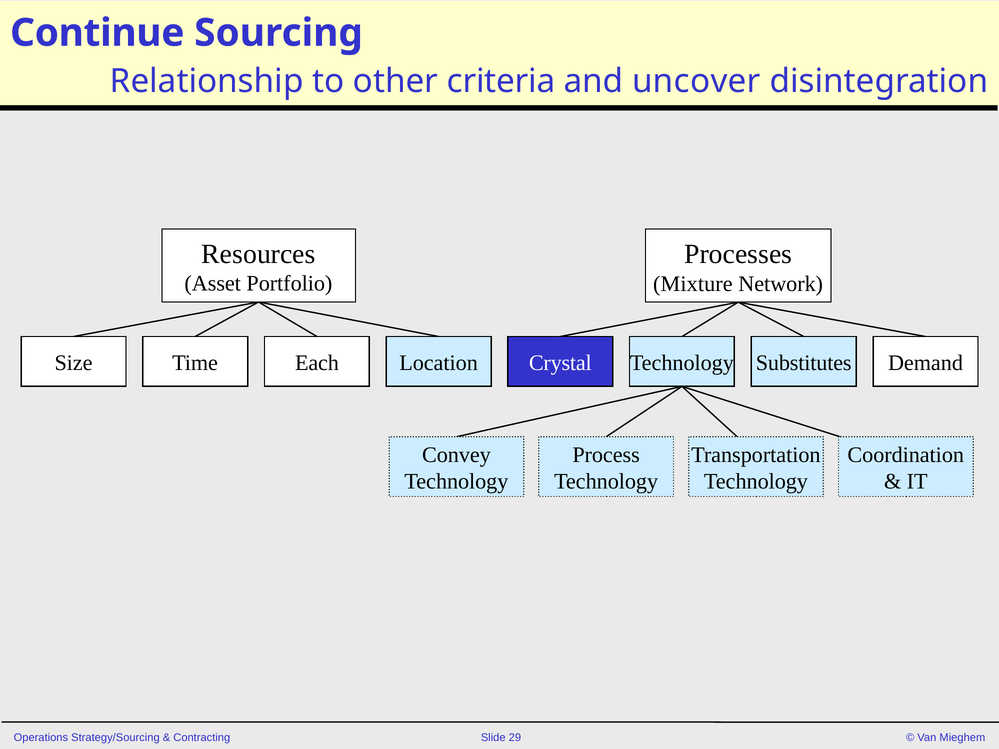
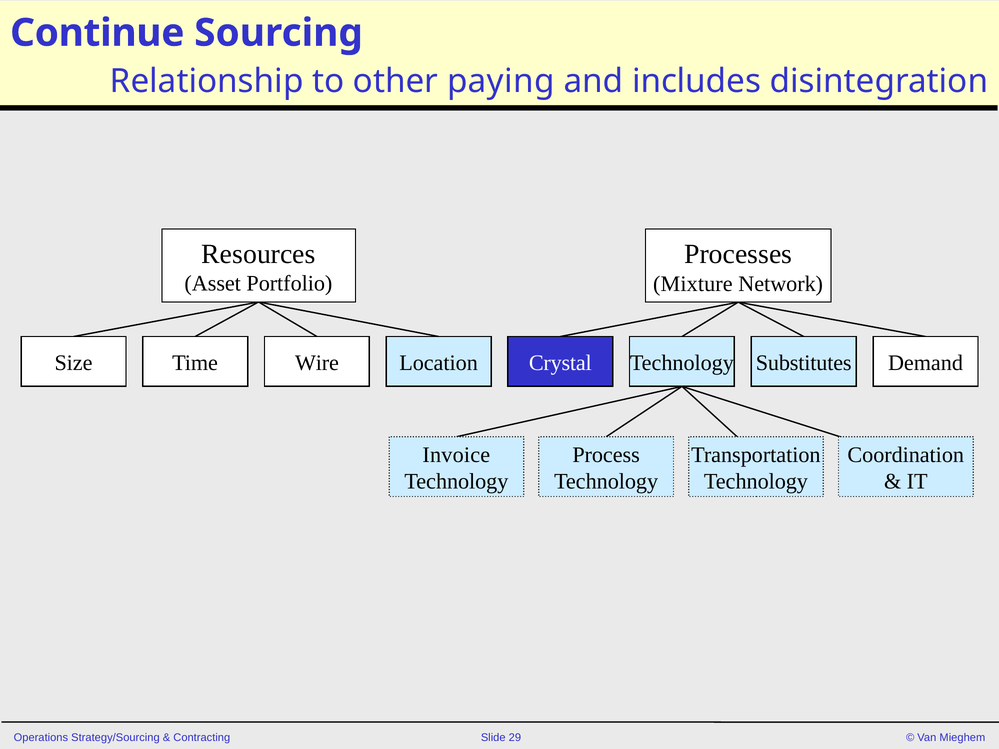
criteria: criteria -> paying
uncover: uncover -> includes
Each: Each -> Wire
Convey: Convey -> Invoice
